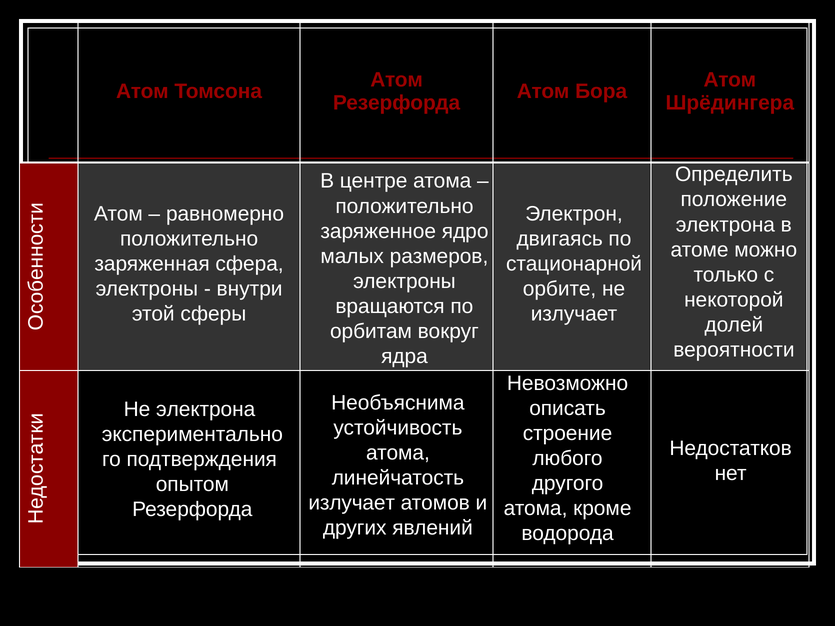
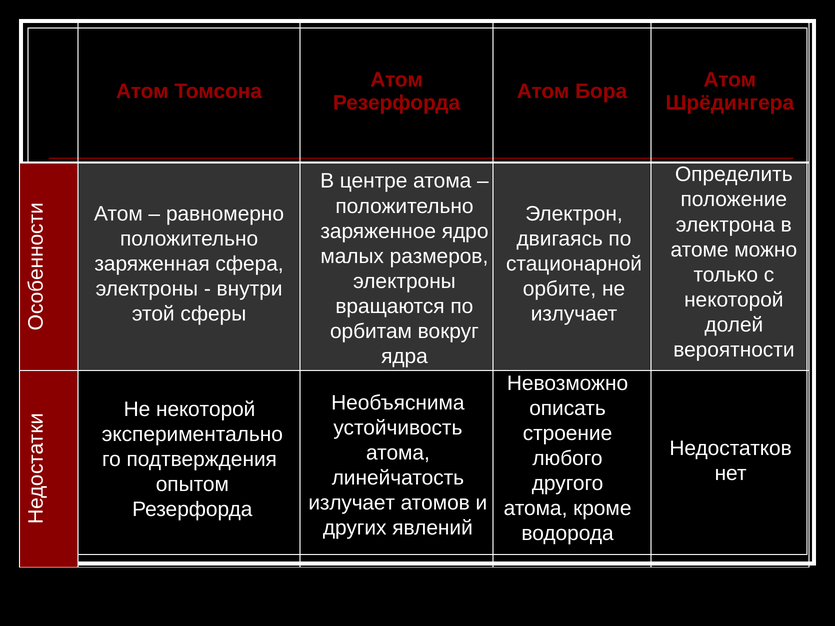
Не электрона: электрона -> некоторой
